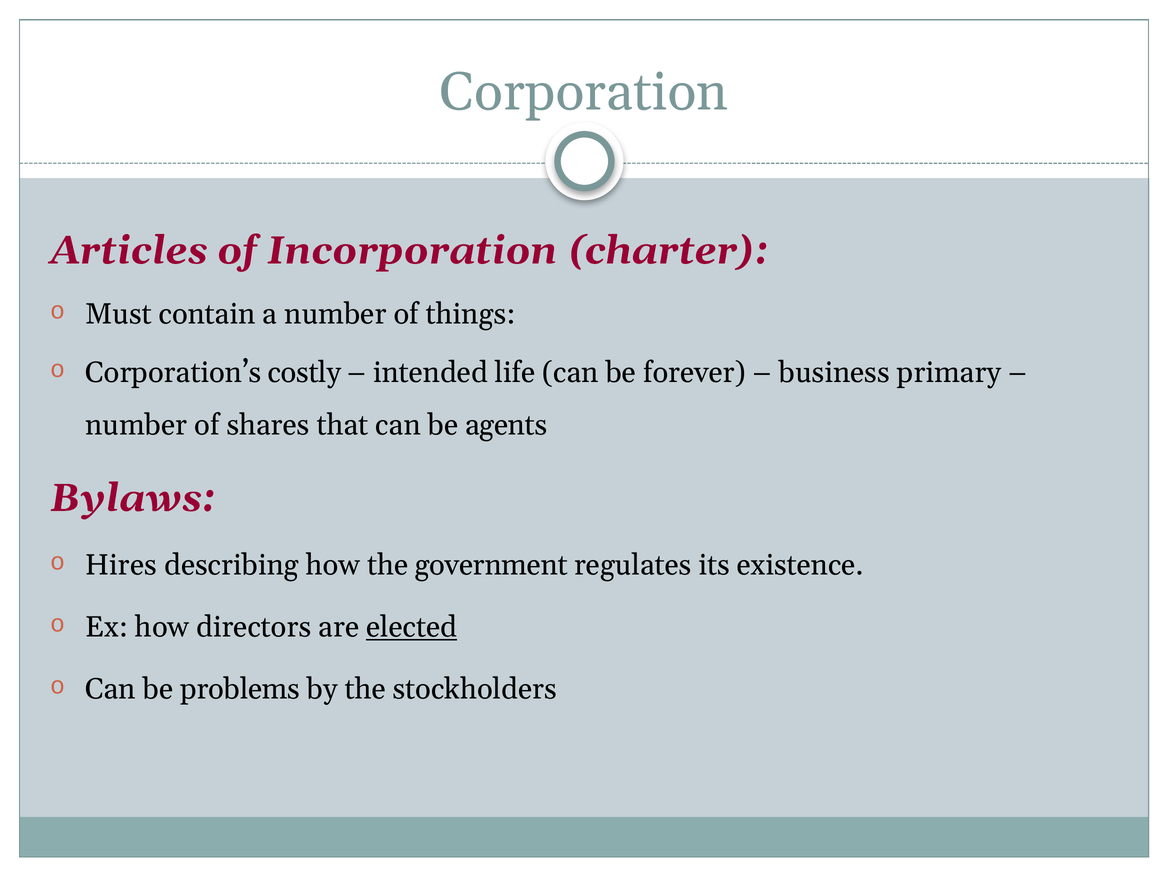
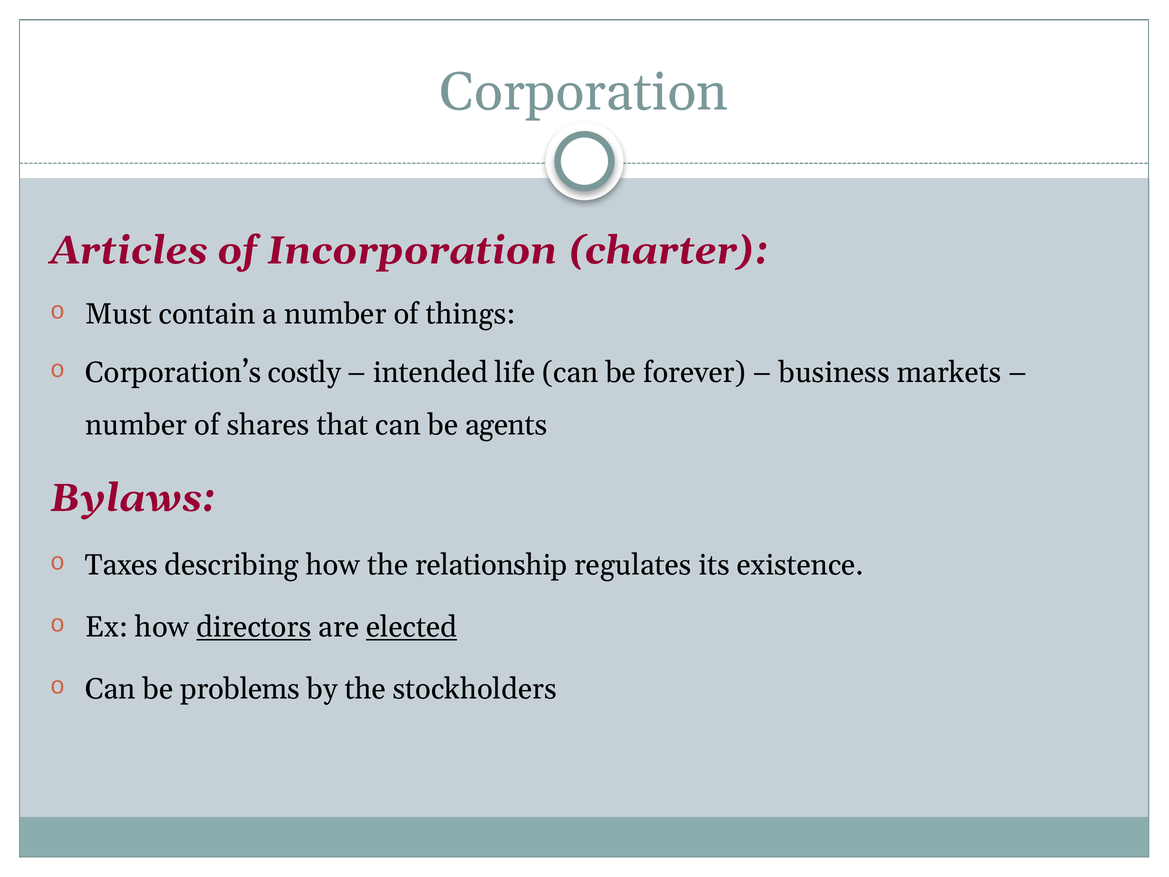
primary: primary -> markets
Hires: Hires -> Taxes
government: government -> relationship
directors underline: none -> present
